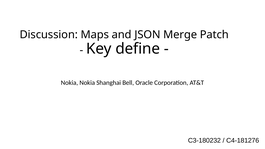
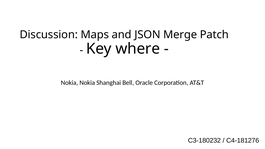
define: define -> where
